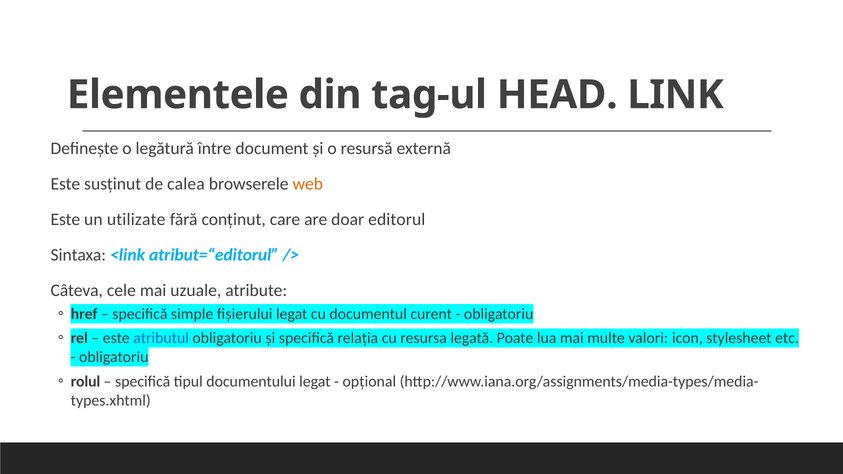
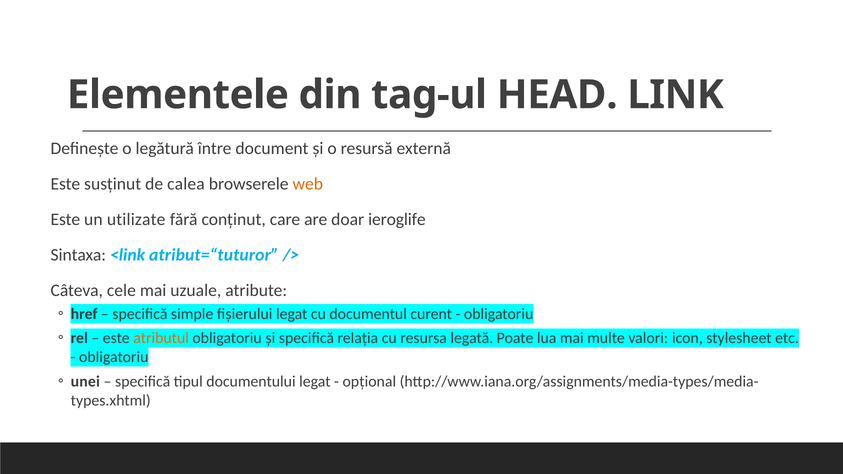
editorul: editorul -> ieroglife
atribut=“editorul: atribut=“editorul -> atribut=“tuturor
atributul colour: blue -> orange
rolul: rolul -> unei
